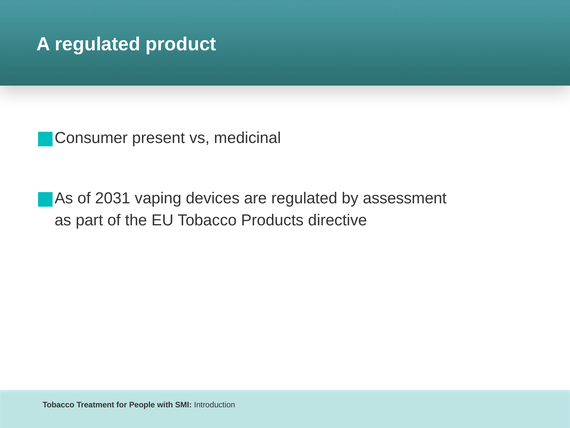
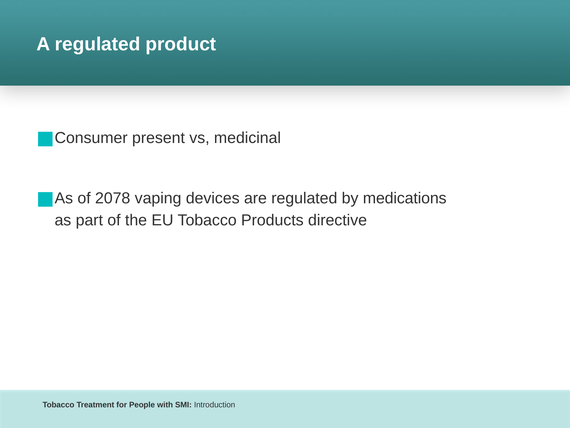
2031: 2031 -> 2078
assessment: assessment -> medications
